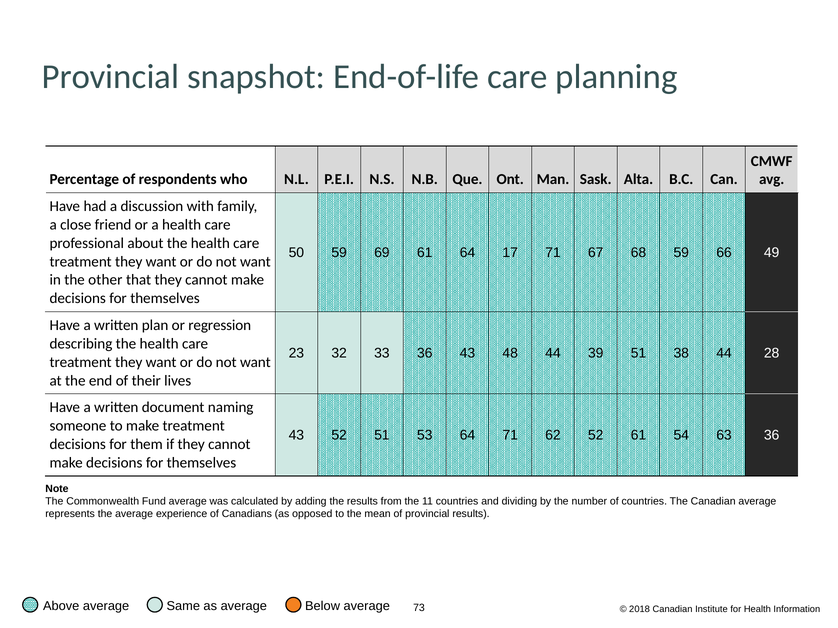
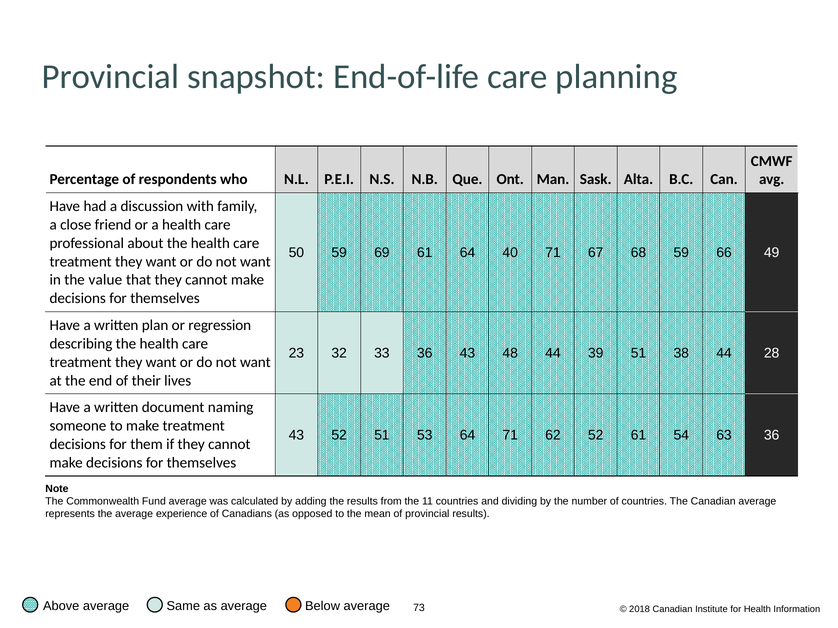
17: 17 -> 40
other: other -> value
